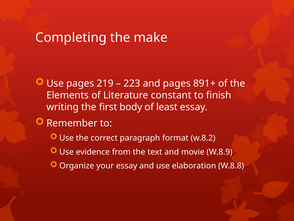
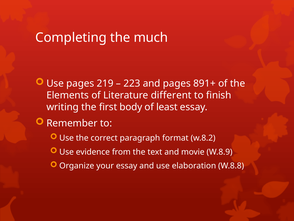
make: make -> much
constant: constant -> different
